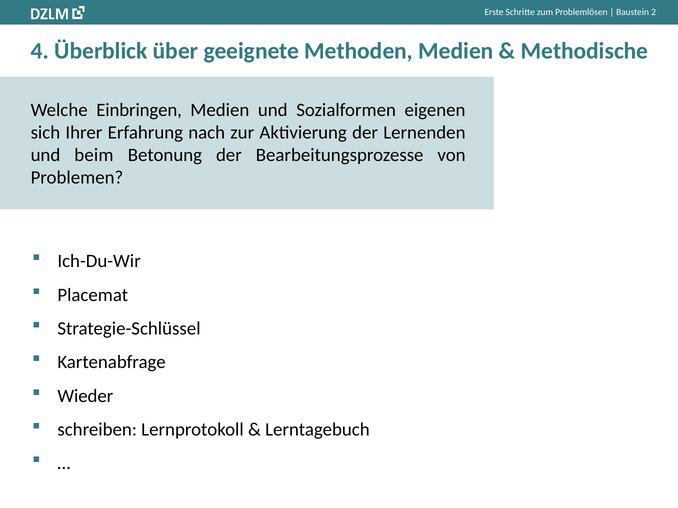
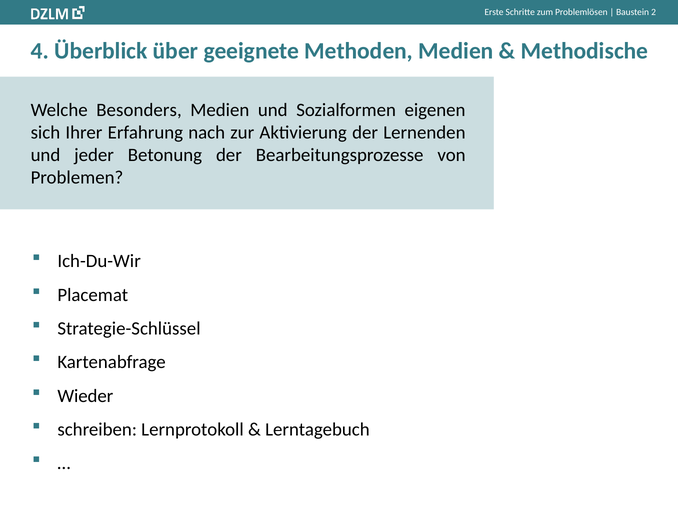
Einbringen: Einbringen -> Besonders
beim: beim -> jeder
